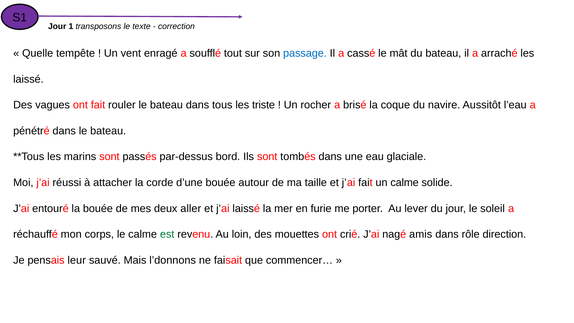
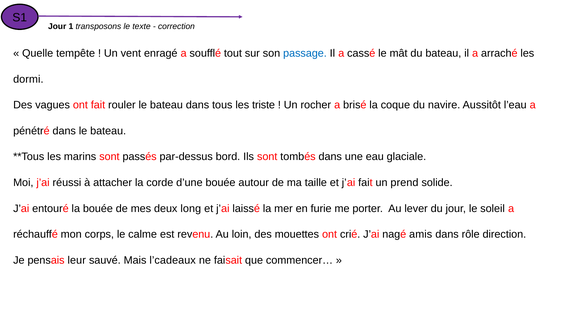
laissé at (28, 79): laissé -> dormi
un calme: calme -> prend
aller: aller -> long
est colour: green -> black
l’donnons: l’donnons -> l’cadeaux
